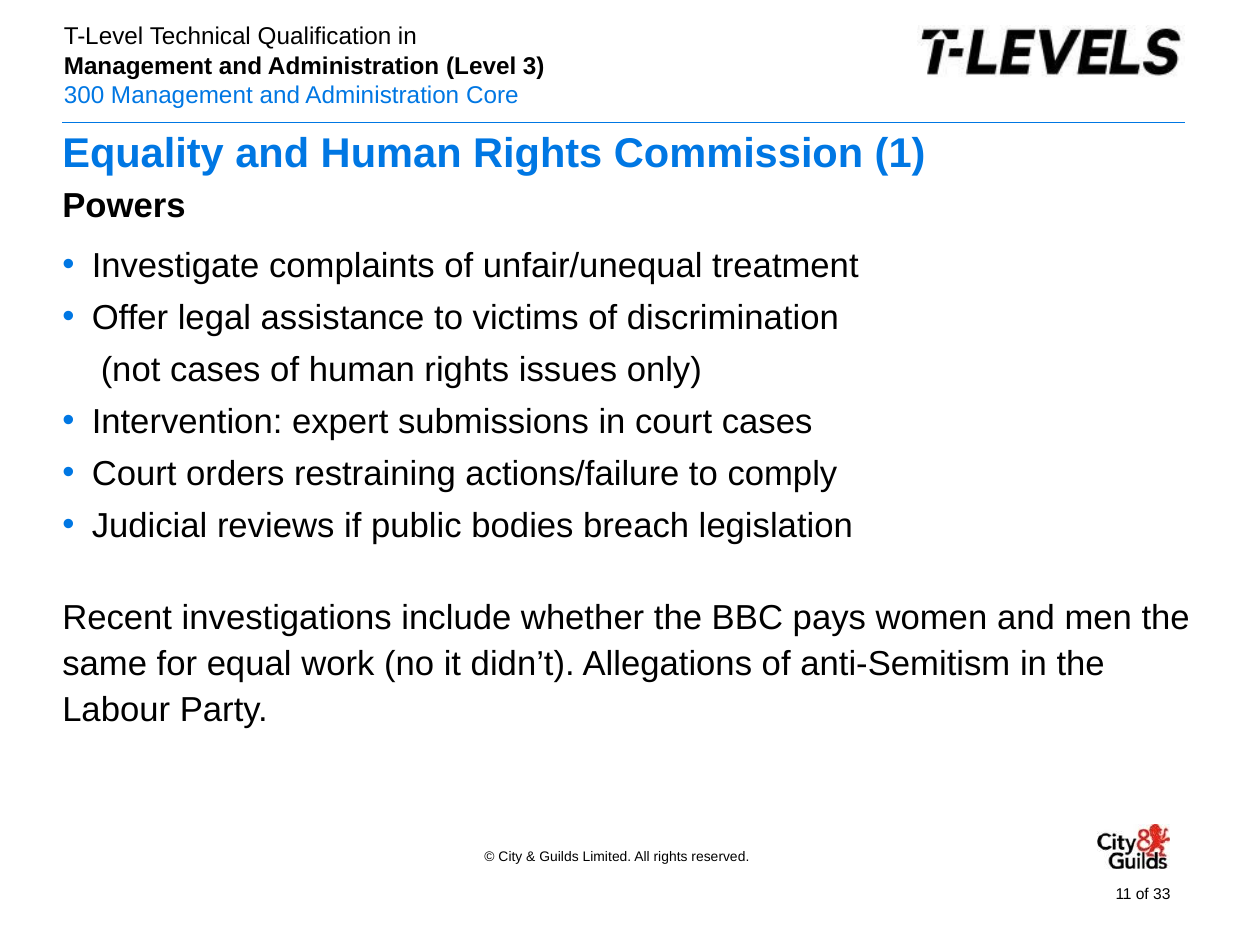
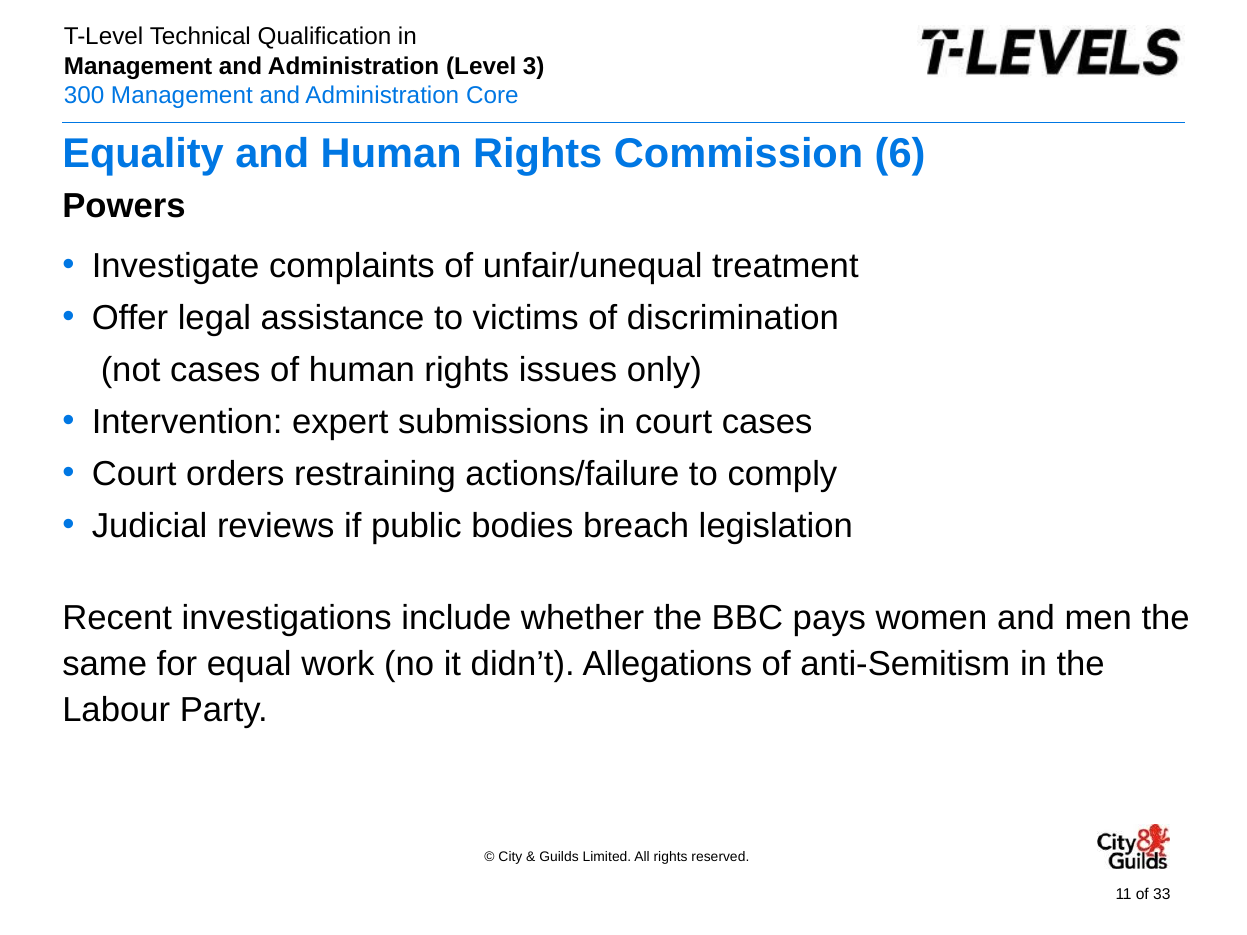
1: 1 -> 6
